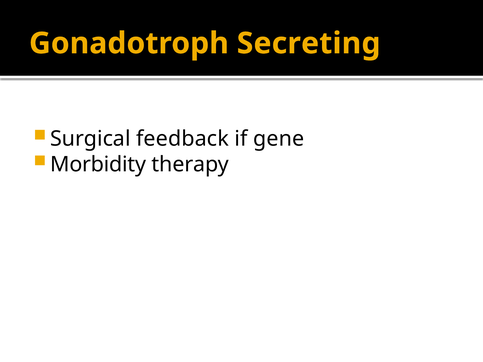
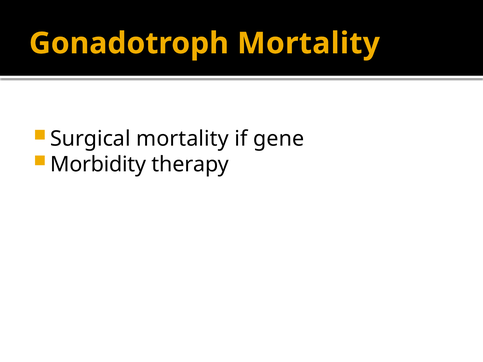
Gonadotroph Secreting: Secreting -> Mortality
Surgical feedback: feedback -> mortality
